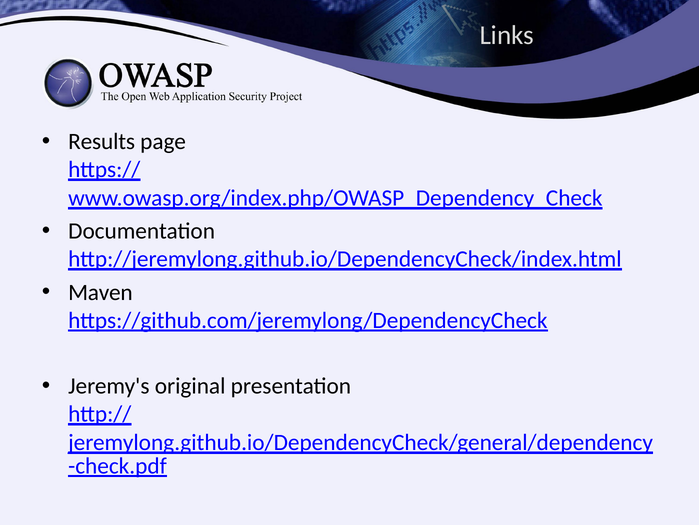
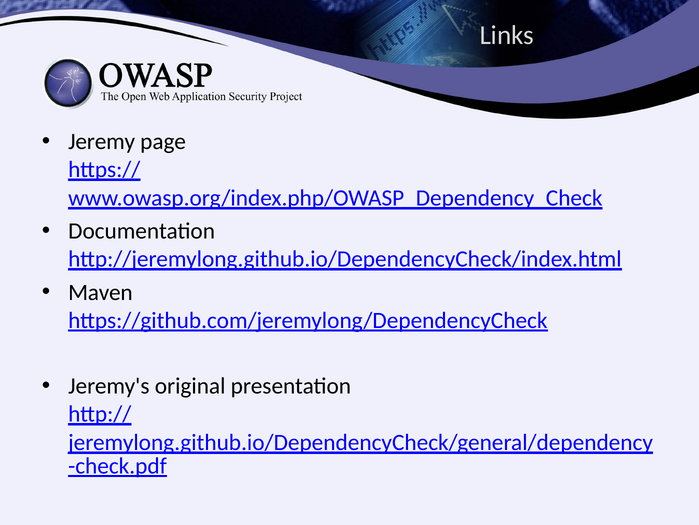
Results: Results -> Jeremy
